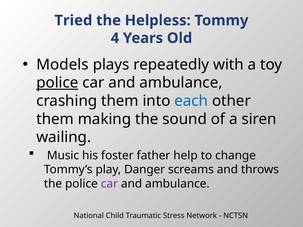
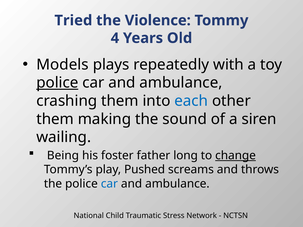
Helpless: Helpless -> Violence
Music: Music -> Being
help: help -> long
change underline: none -> present
Danger: Danger -> Pushed
car at (109, 184) colour: purple -> blue
